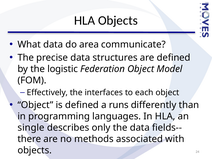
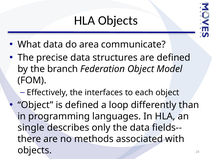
logistic: logistic -> branch
runs: runs -> loop
